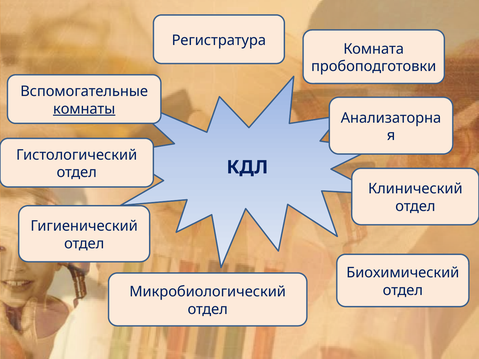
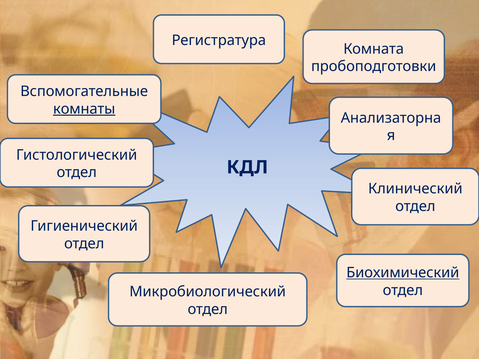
Биохимический underline: none -> present
